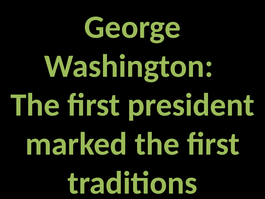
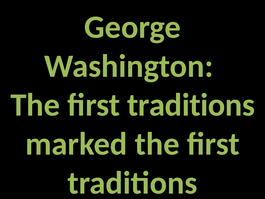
president at (191, 105): president -> traditions
